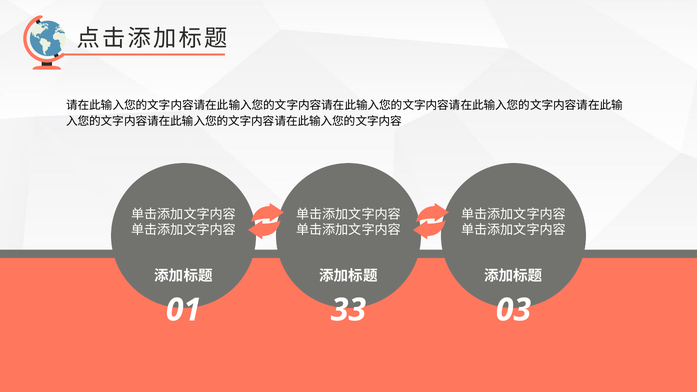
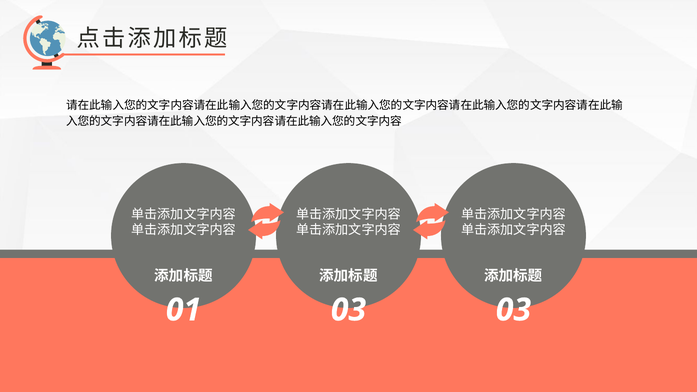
01 33: 33 -> 03
